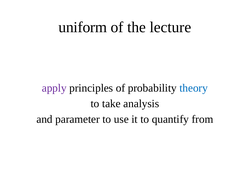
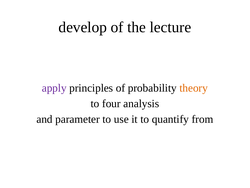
uniform: uniform -> develop
theory colour: blue -> orange
take: take -> four
